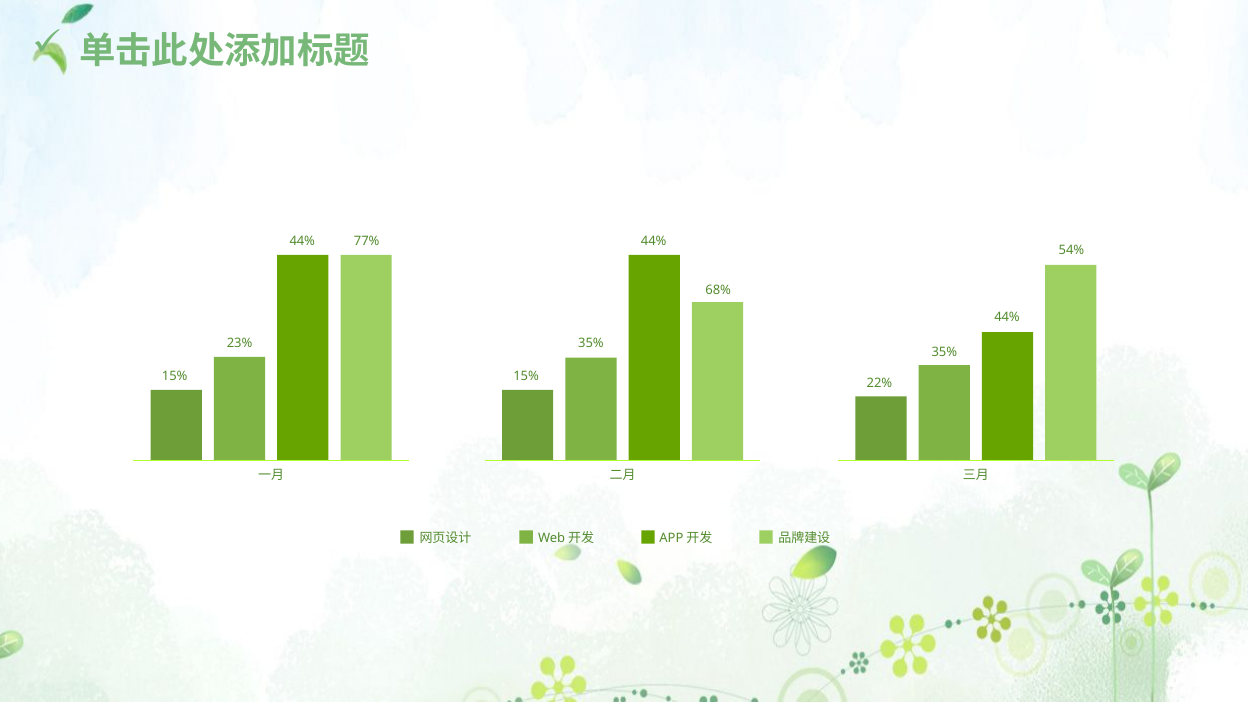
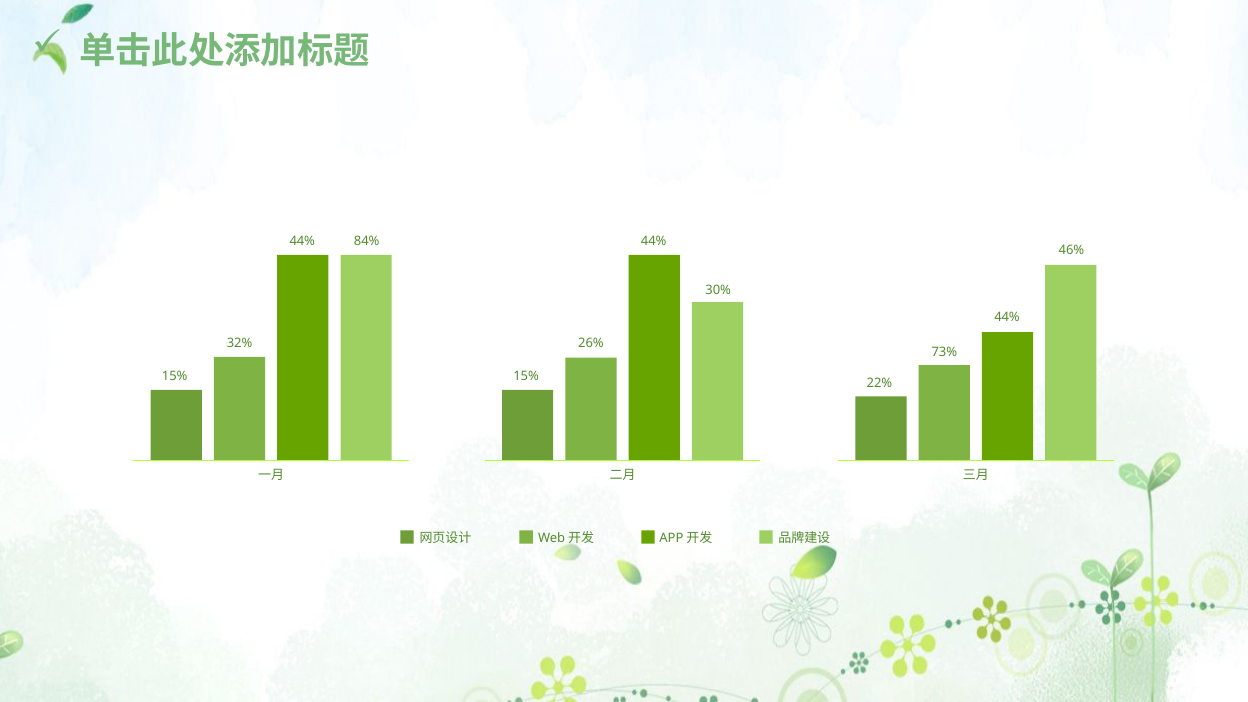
77%: 77% -> 84%
54%: 54% -> 46%
68%: 68% -> 30%
23%: 23% -> 32%
35% at (591, 344): 35% -> 26%
35% at (944, 352): 35% -> 73%
